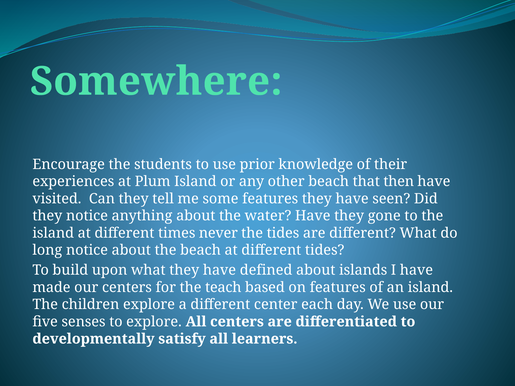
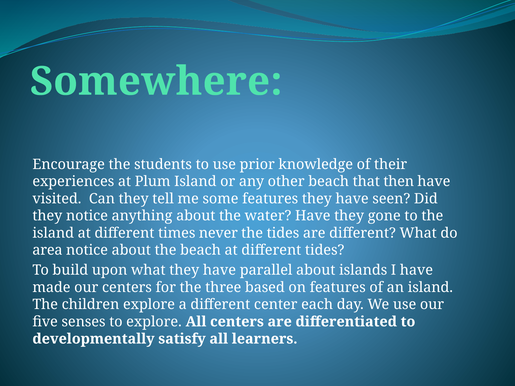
long: long -> area
defined: defined -> parallel
teach: teach -> three
